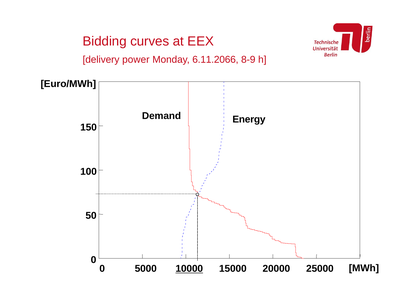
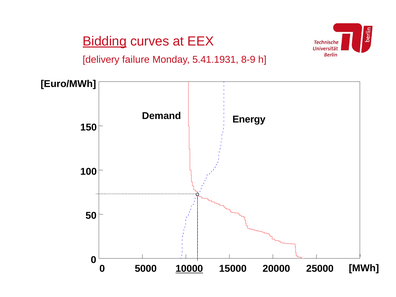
Bidding underline: none -> present
power: power -> failure
6.11.2066: 6.11.2066 -> 5.41.1931
